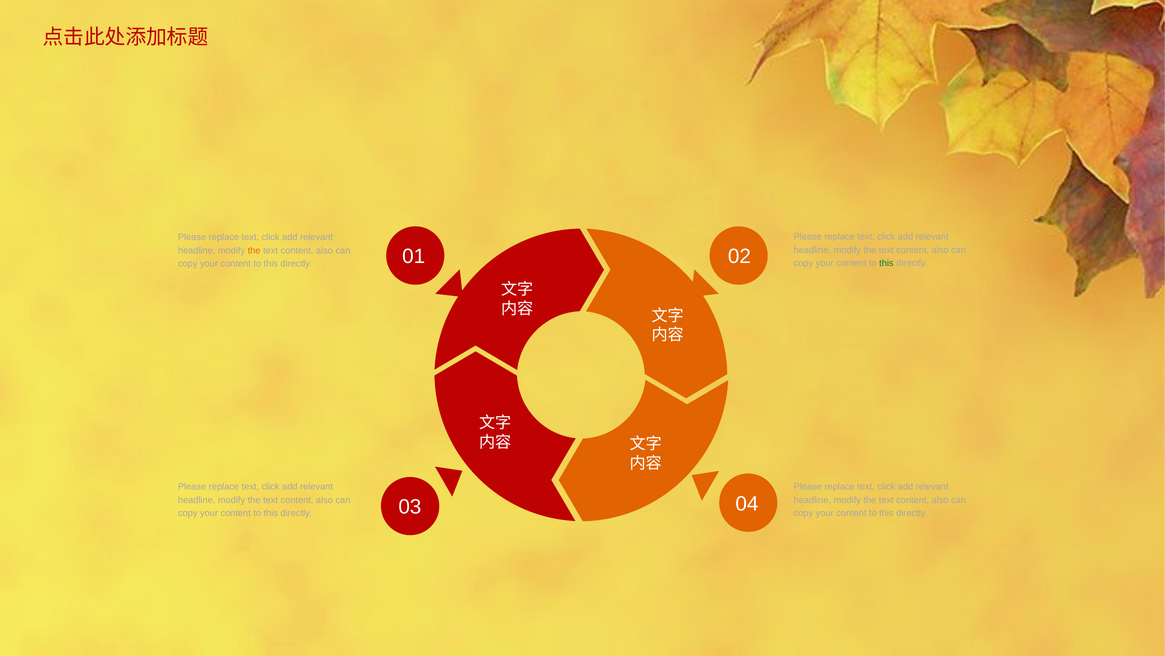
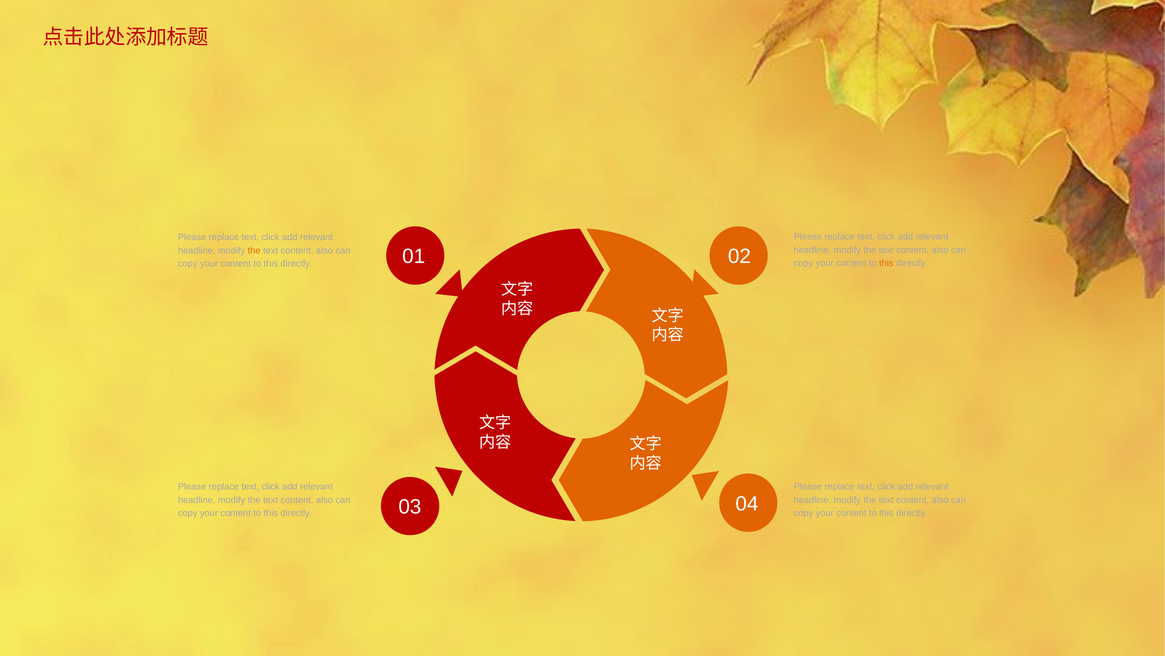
this at (886, 263) colour: green -> orange
